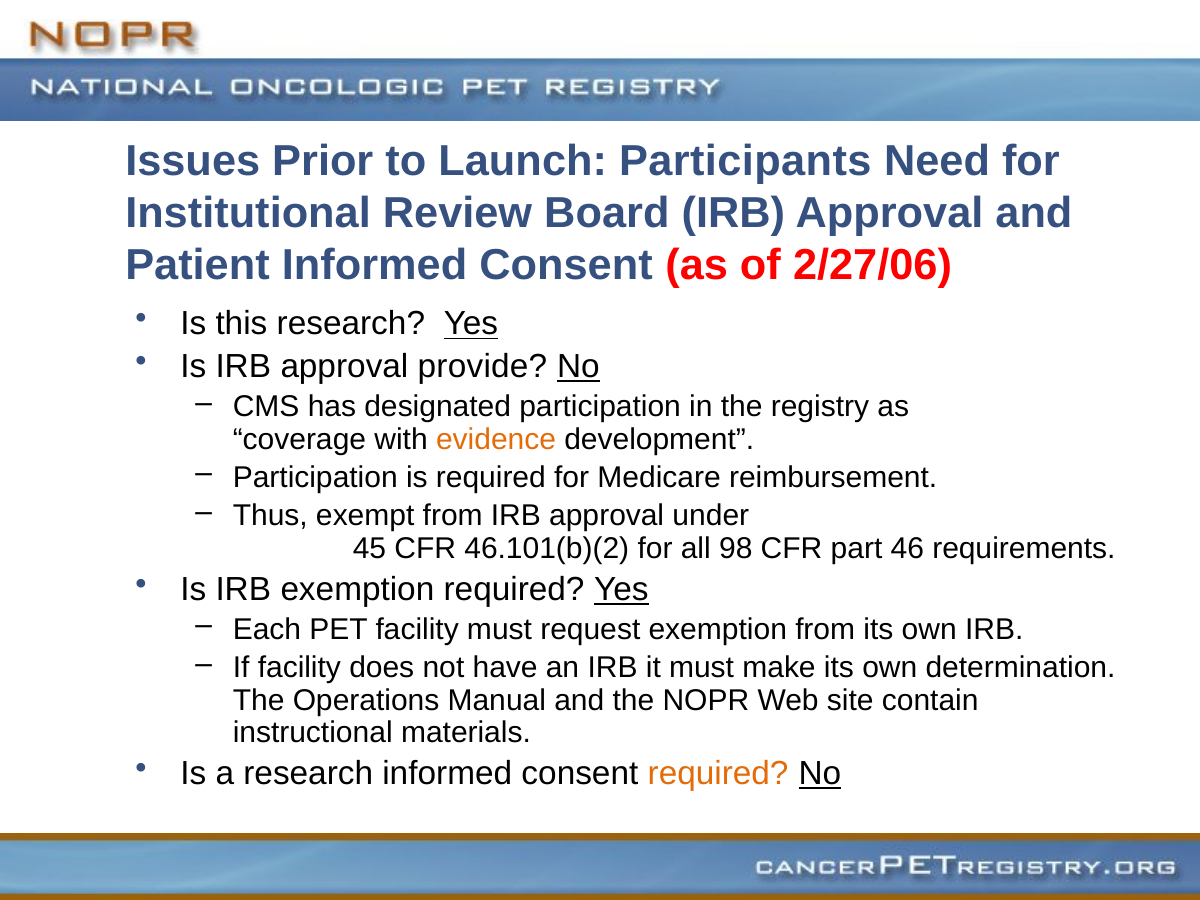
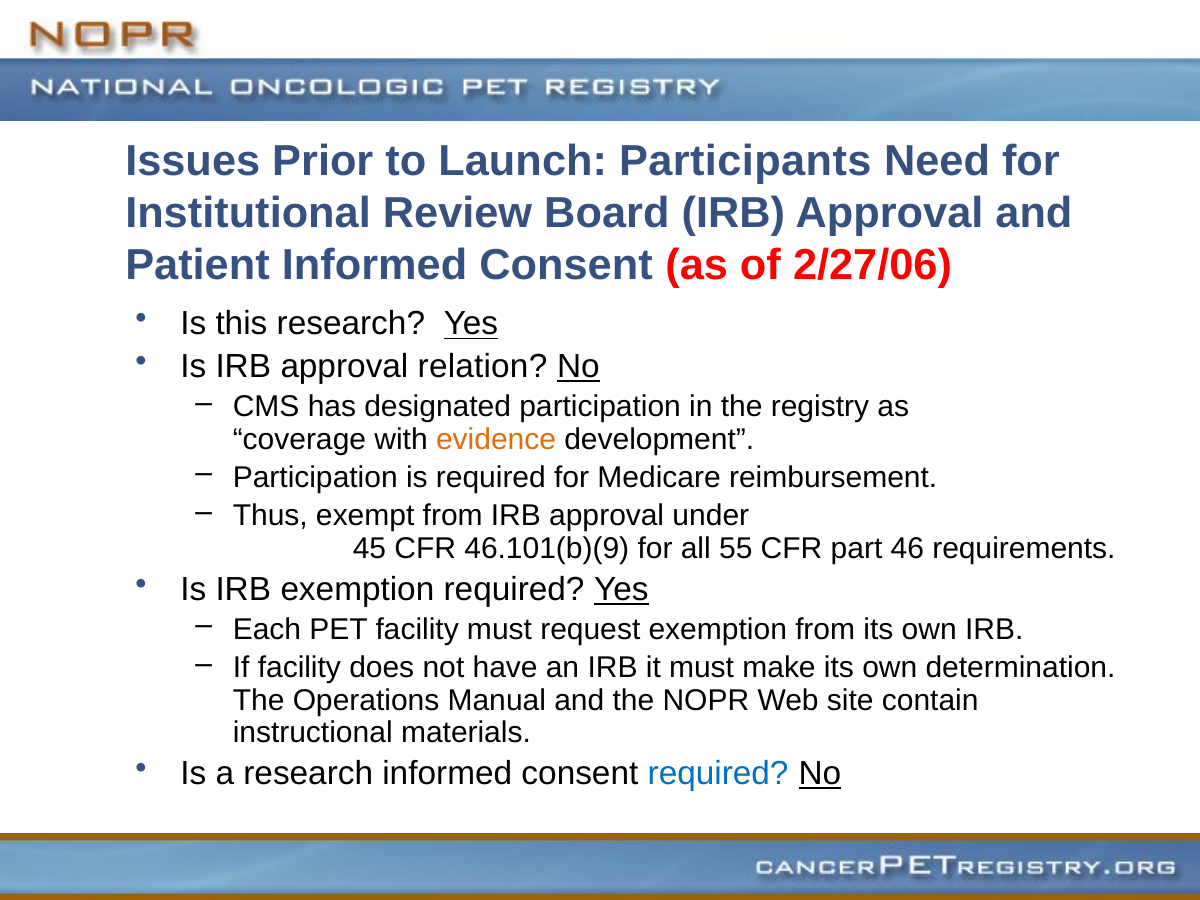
provide: provide -> relation
46.101(b)(2: 46.101(b)(2 -> 46.101(b)(9
98: 98 -> 55
required at (718, 773) colour: orange -> blue
